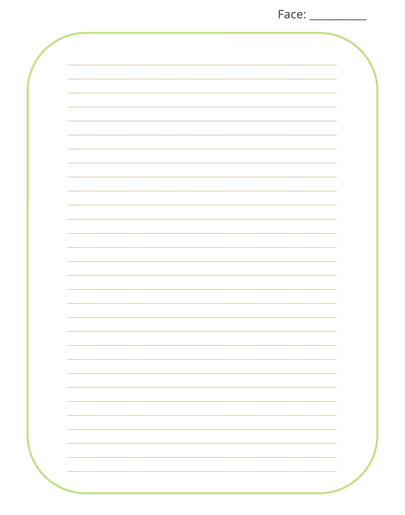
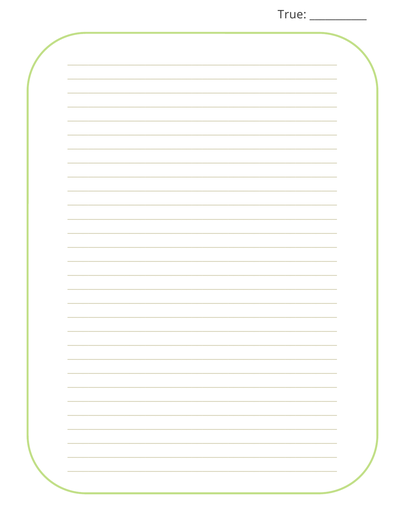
Face: Face -> True
